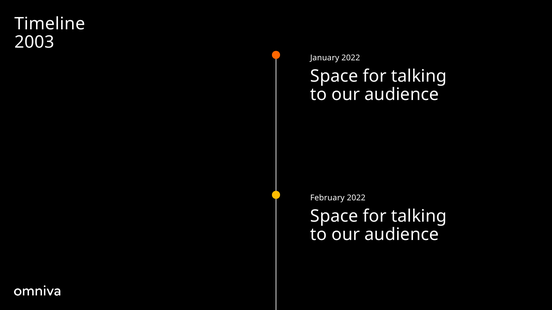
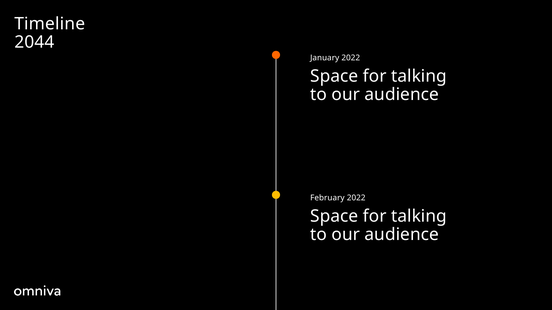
2003: 2003 -> 2044
